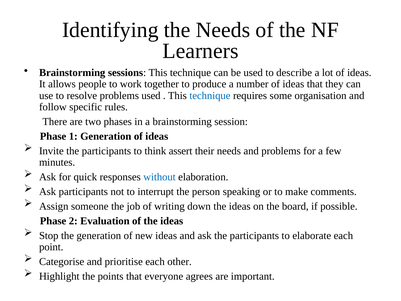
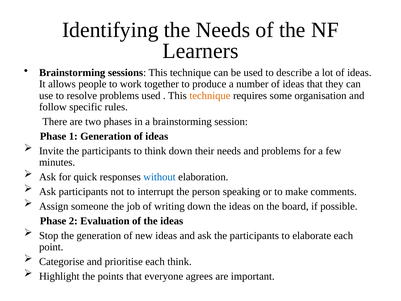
technique at (210, 95) colour: blue -> orange
think assert: assert -> down
each other: other -> think
